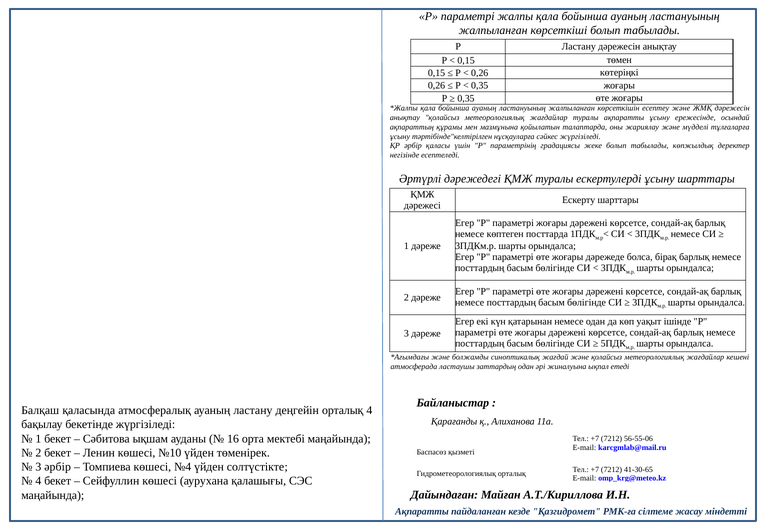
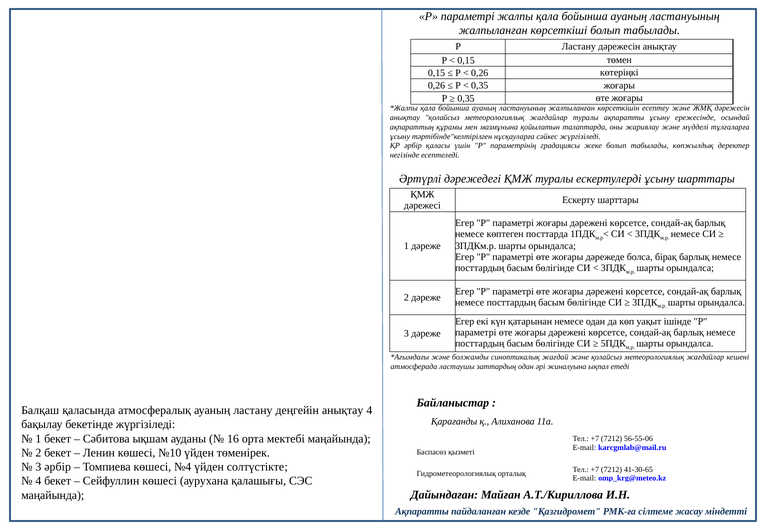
деңгейін орталық: орталық -> анықтау
